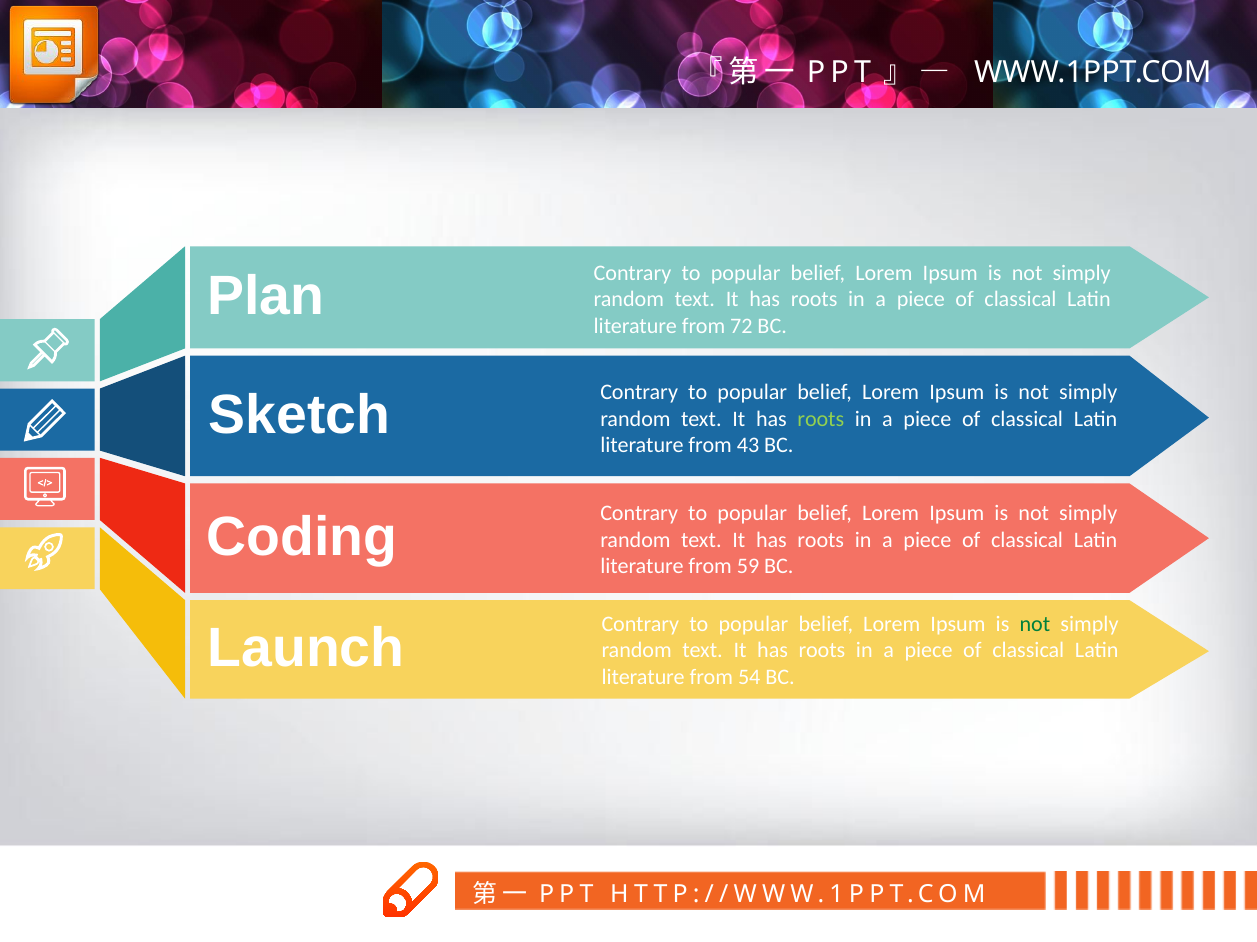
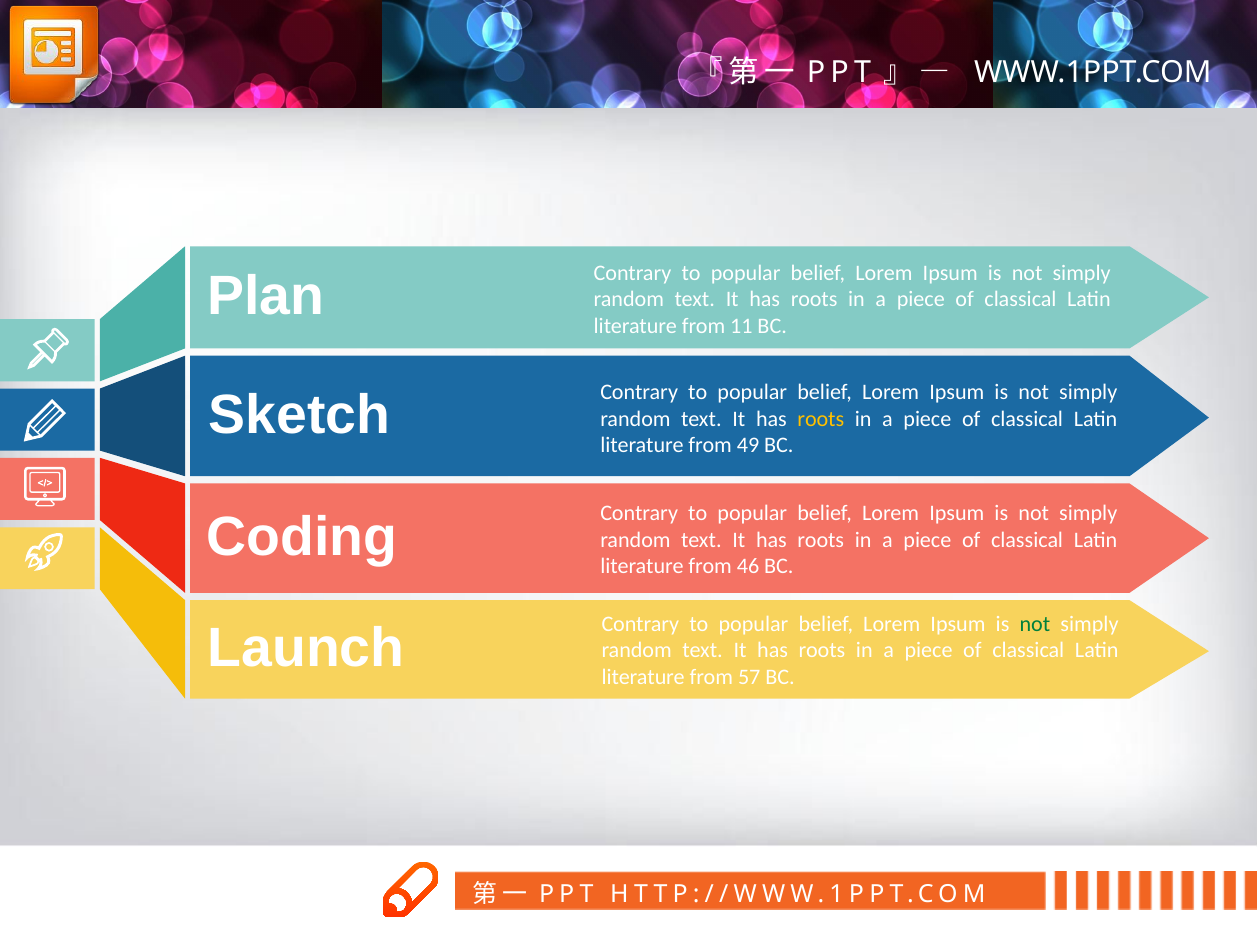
72: 72 -> 11
roots at (821, 419) colour: light green -> yellow
43: 43 -> 49
59: 59 -> 46
54: 54 -> 57
